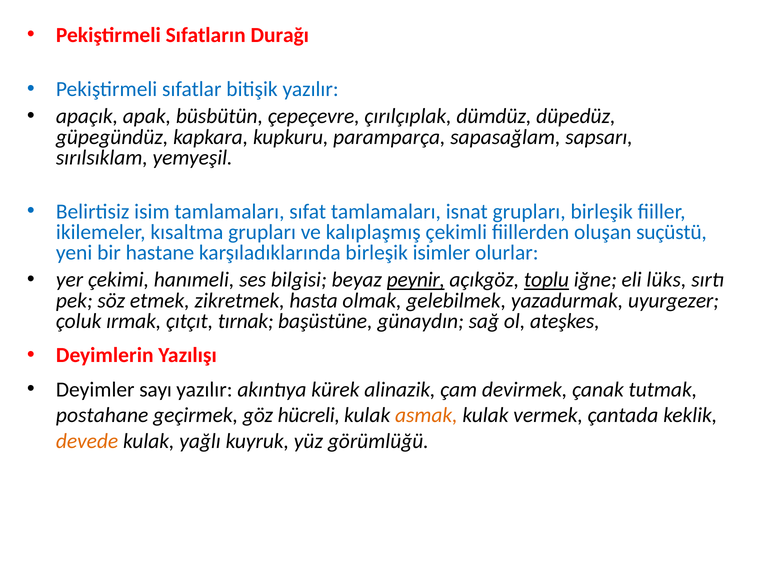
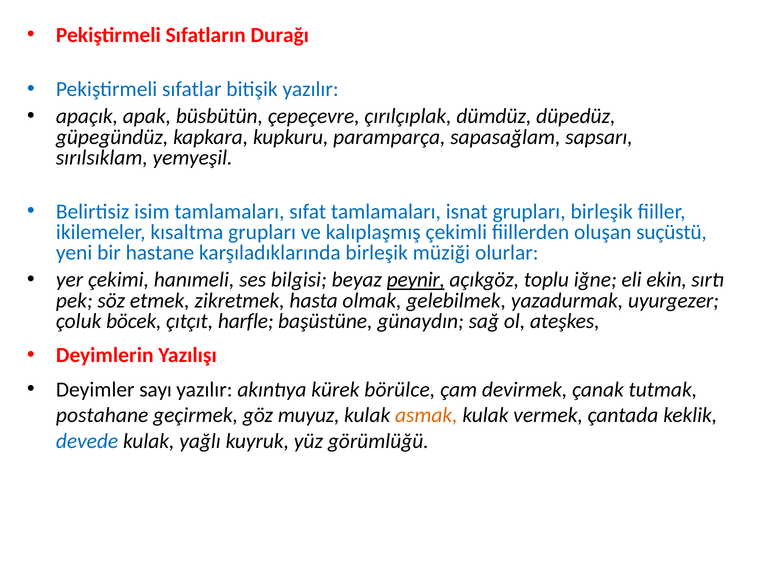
isimler: isimler -> müziği
toplu underline: present -> none
lüks: lüks -> ekin
ırmak: ırmak -> böcek
tırnak: tırnak -> harfle
alinazik: alinazik -> börülce
hücreli: hücreli -> muyuz
devede colour: orange -> blue
